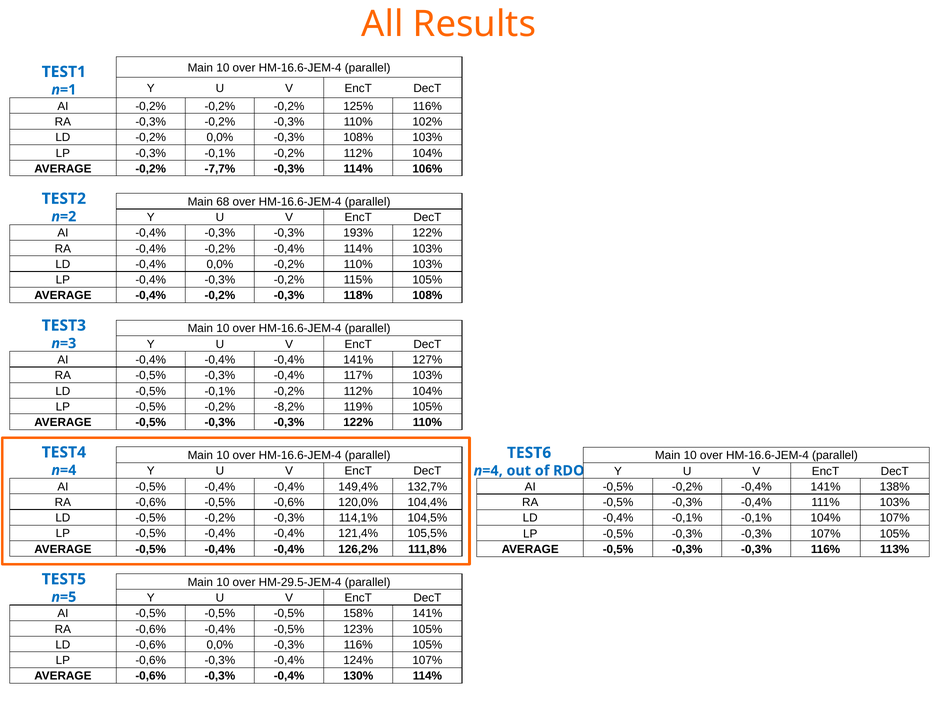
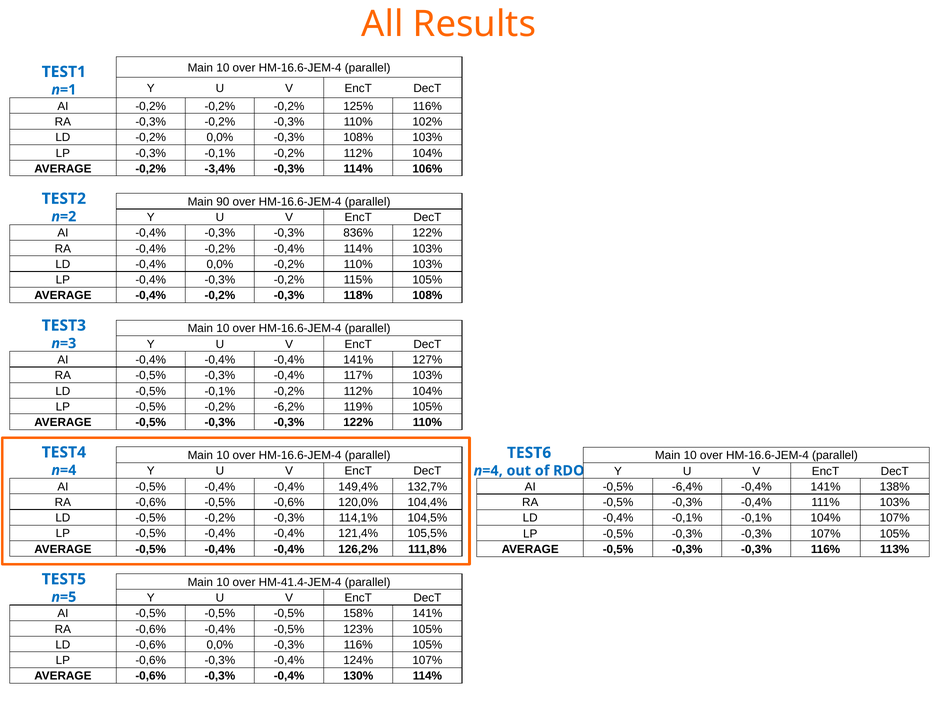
-7,7%: -7,7% -> -3,4%
68: 68 -> 90
193%: 193% -> 836%
-8,2%: -8,2% -> -6,2%
AI -0,5% -0,2%: -0,2% -> -6,4%
HM-29.5-JEM-4: HM-29.5-JEM-4 -> HM-41.4-JEM-4
